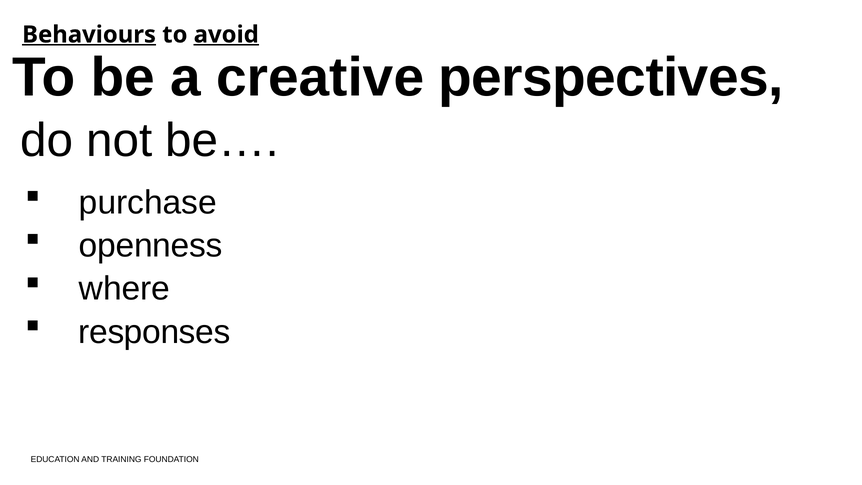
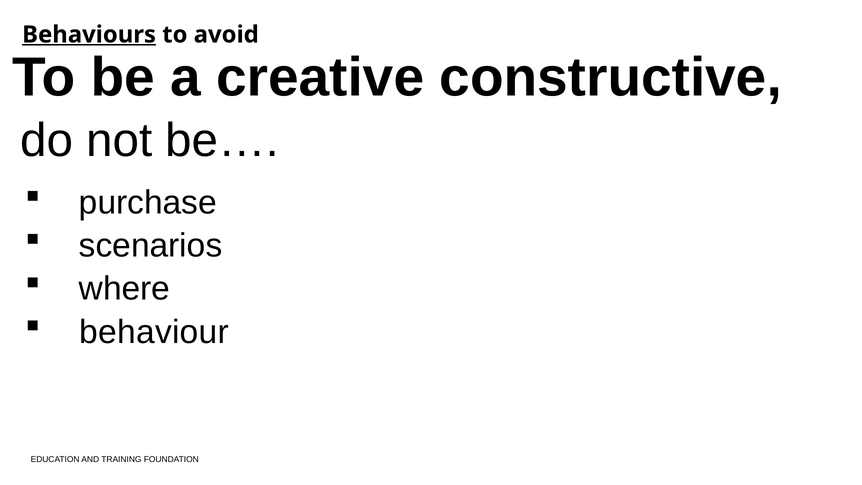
avoid underline: present -> none
perspectives: perspectives -> constructive
openness: openness -> scenarios
responses: responses -> behaviour
